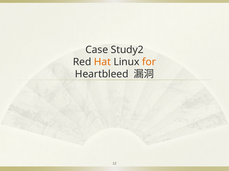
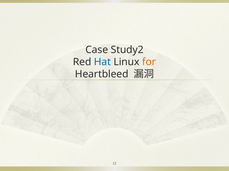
Hat colour: orange -> blue
